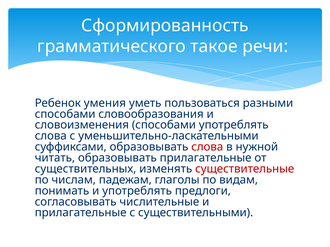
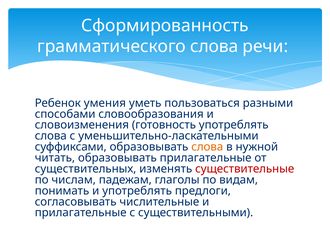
грамматического такое: такое -> слова
словоизменения способами: способами -> готовность
слова at (207, 147) colour: red -> orange
